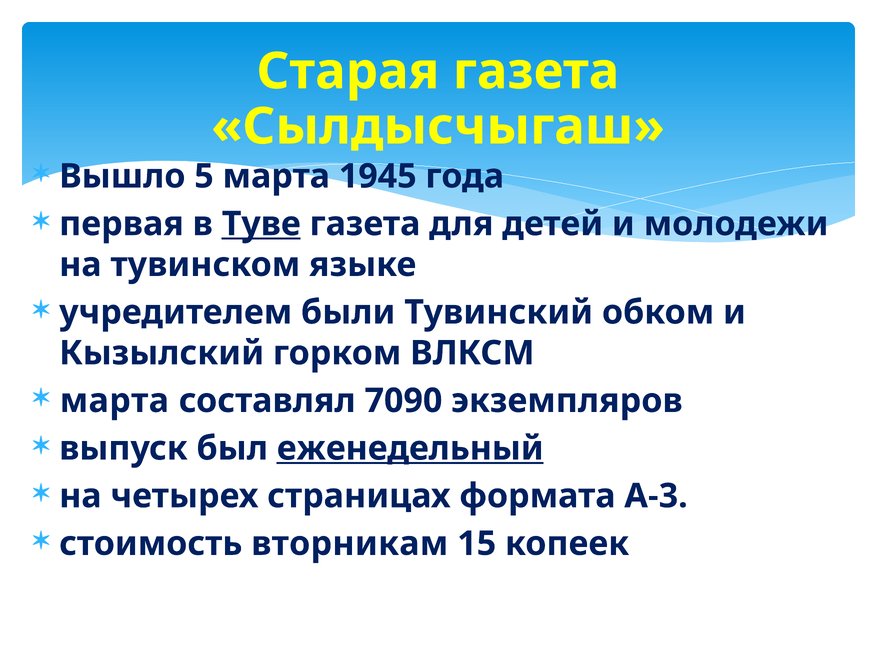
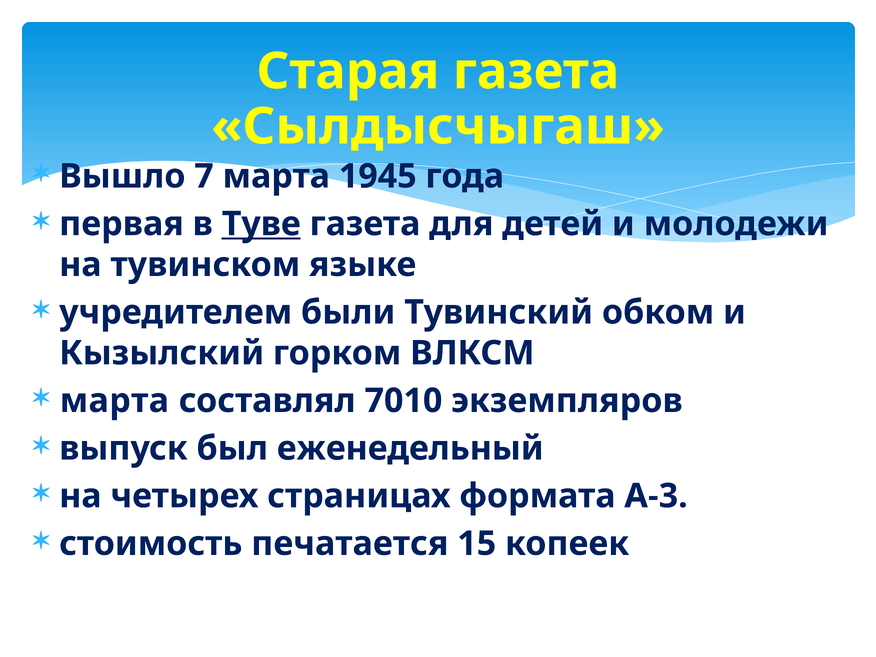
5: 5 -> 7
7090: 7090 -> 7010
еженедельный underline: present -> none
вторникам: вторникам -> печатается
